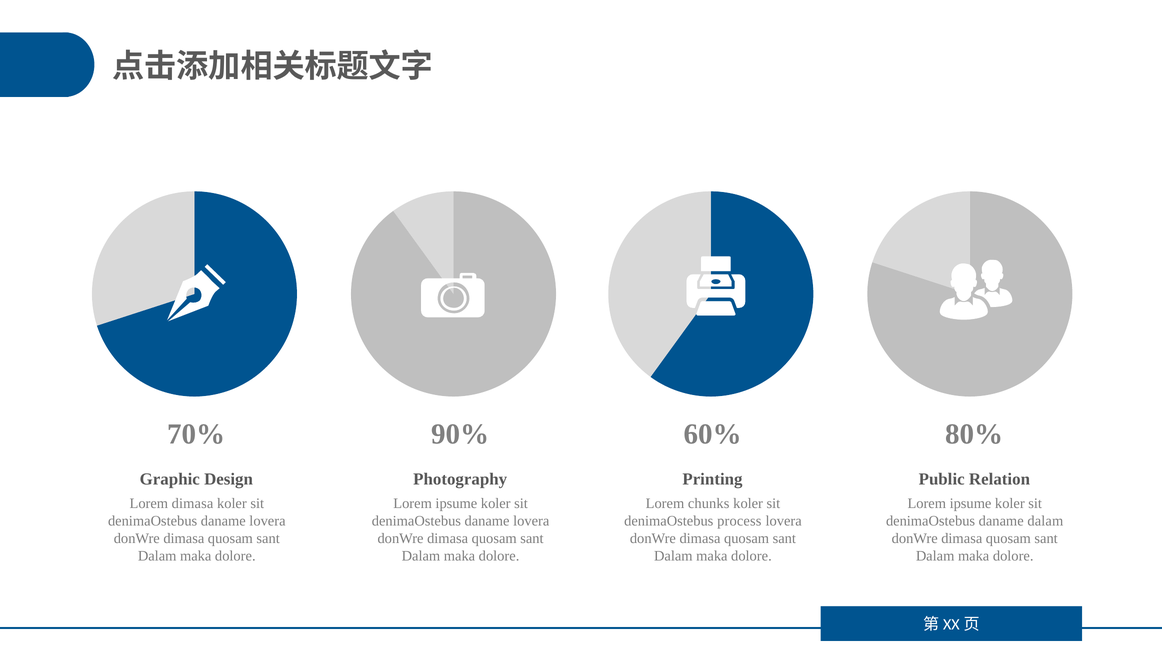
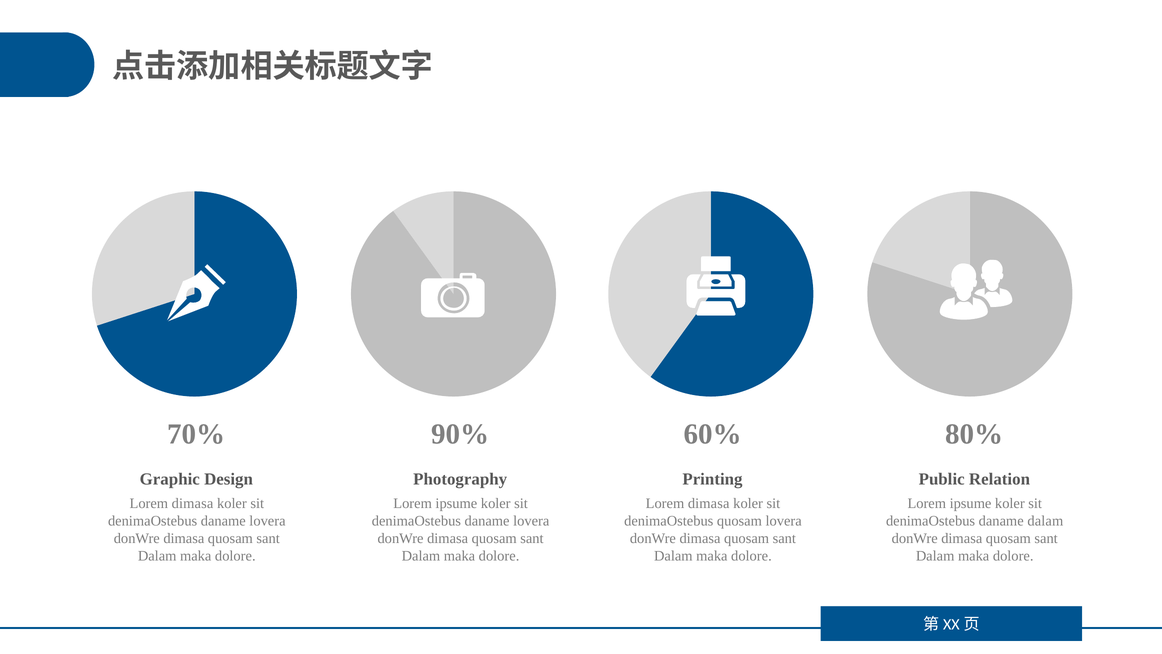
chunks at (709, 503): chunks -> dimasa
denimaOstebus process: process -> quosam
